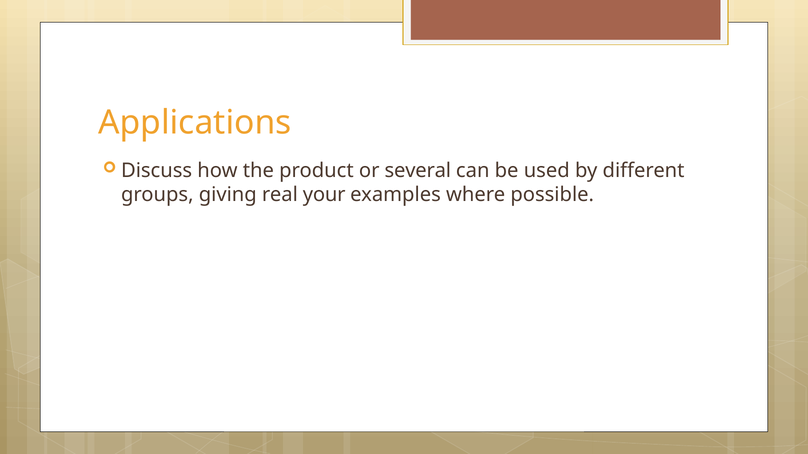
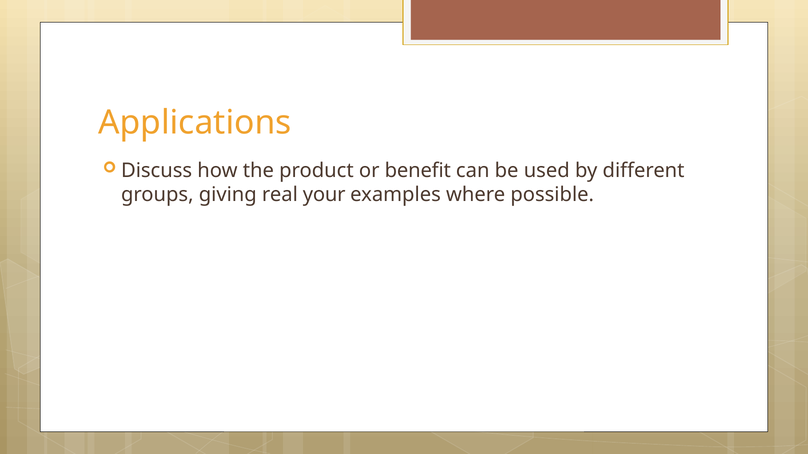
several: several -> benefit
